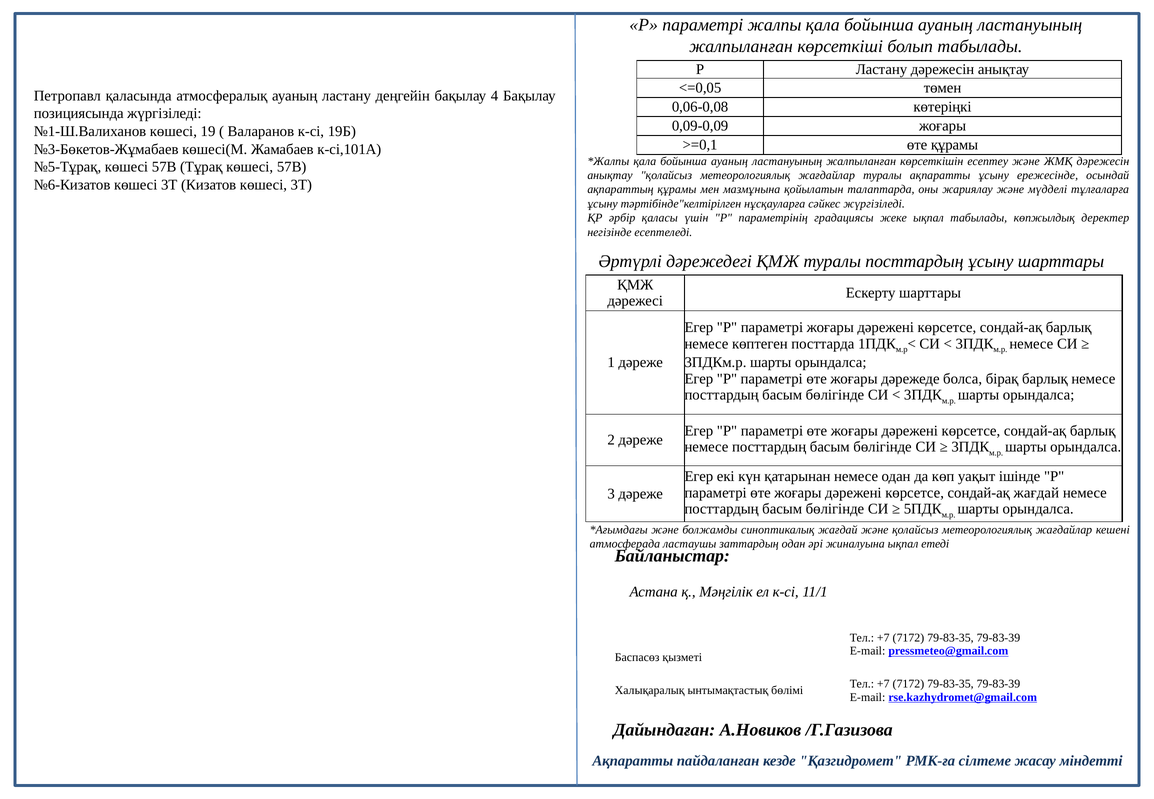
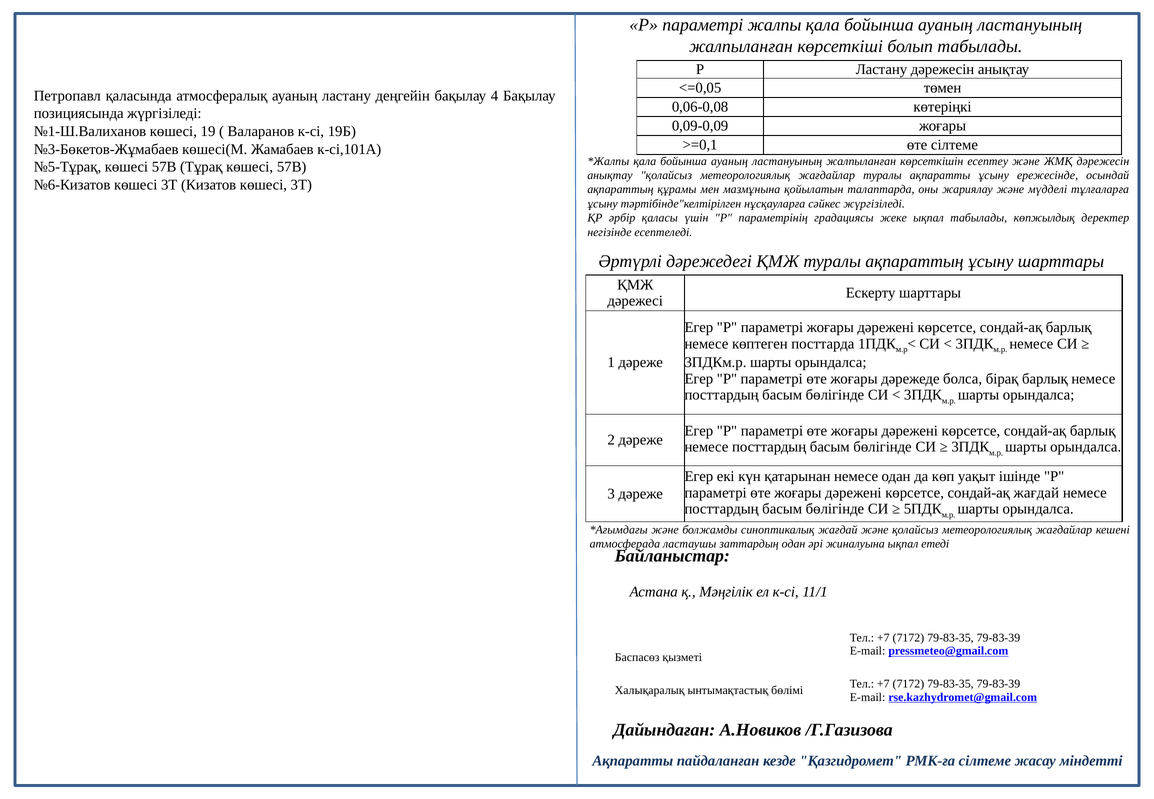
өте құрамы: құрамы -> сілтеме
туралы посттардың: посттардың -> ақпараттың
